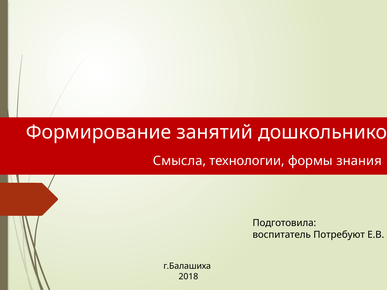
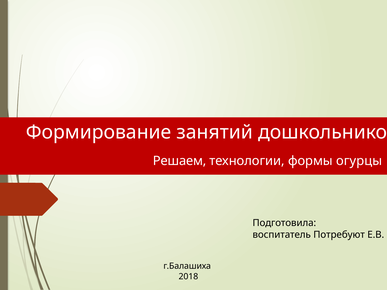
Смысла: Смысла -> Решаем
знания: знания -> огурцы
